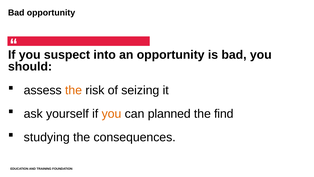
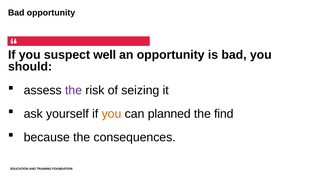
into: into -> well
the at (74, 90) colour: orange -> purple
studying: studying -> because
